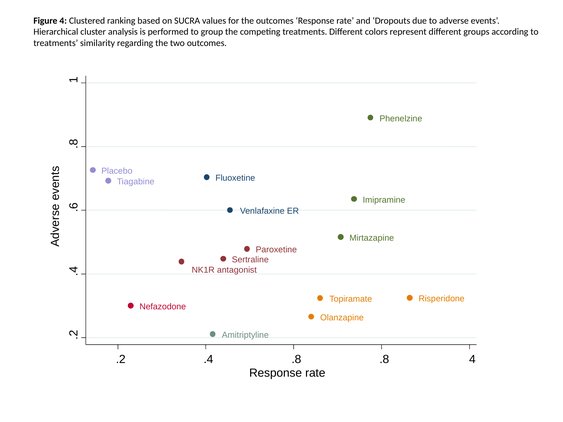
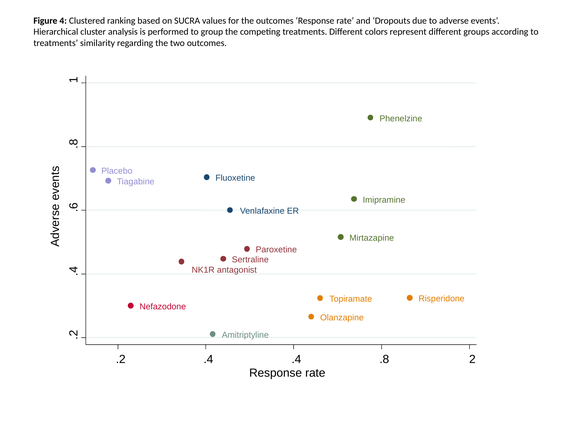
.4 .8: .8 -> .4
.8 4: 4 -> 2
